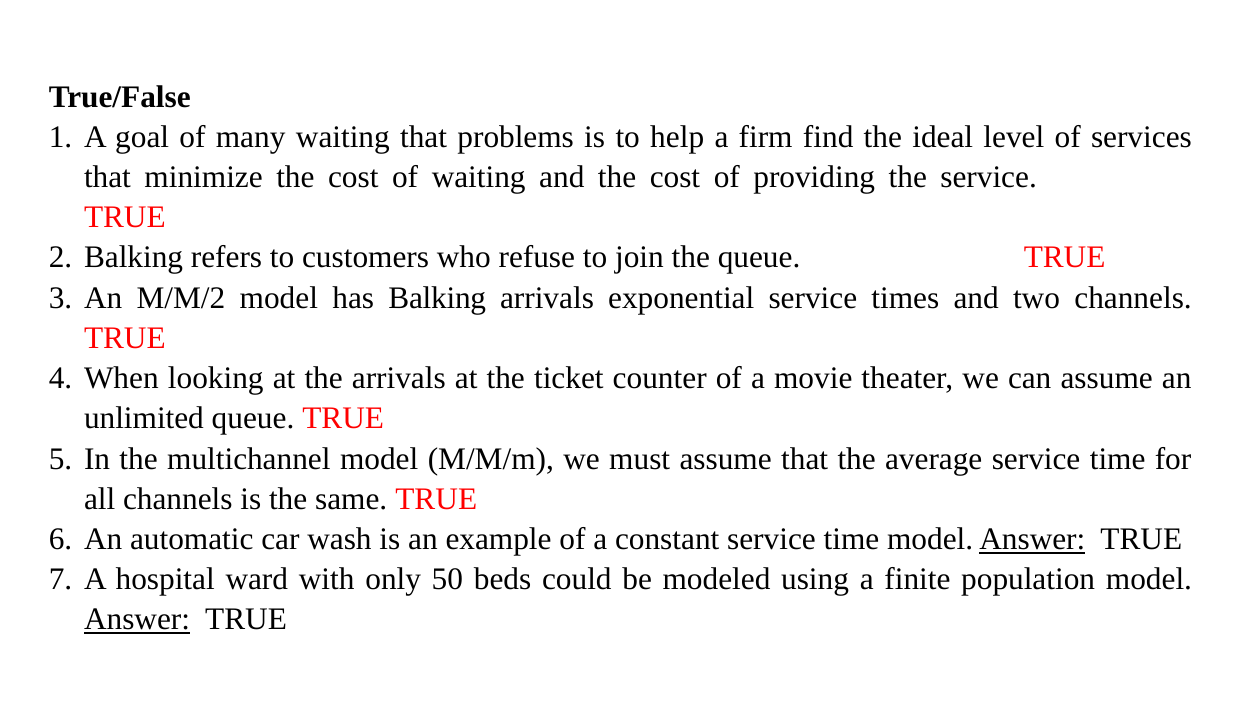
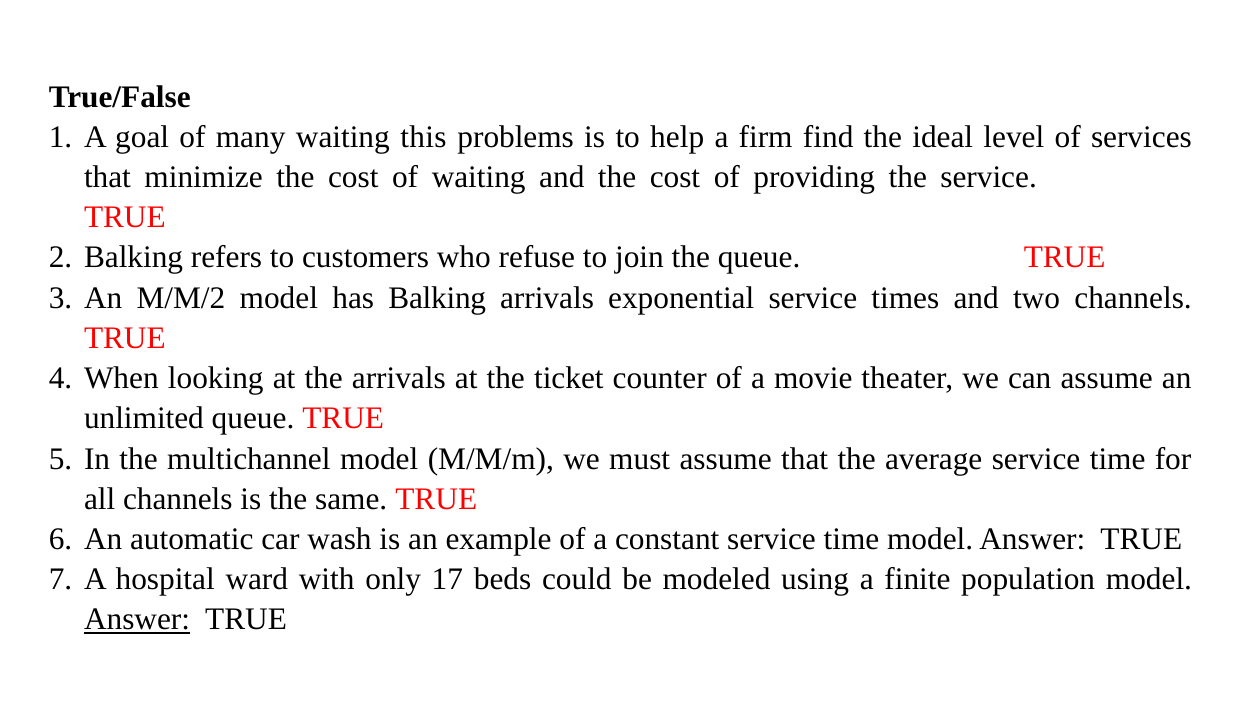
waiting that: that -> this
Answer at (1032, 539) underline: present -> none
50: 50 -> 17
